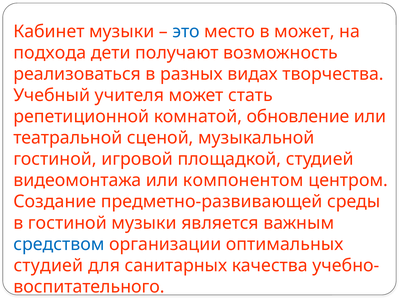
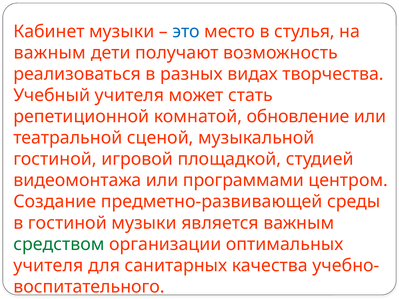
в может: может -> стулья
подхода at (50, 53): подхода -> важным
компонентом: компонентом -> программами
средством colour: blue -> green
студией at (48, 266): студией -> учителя
